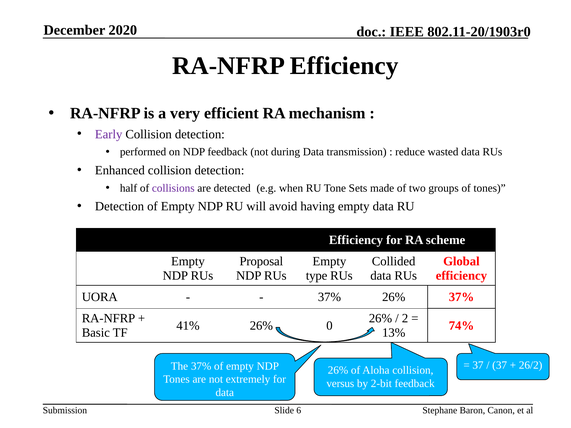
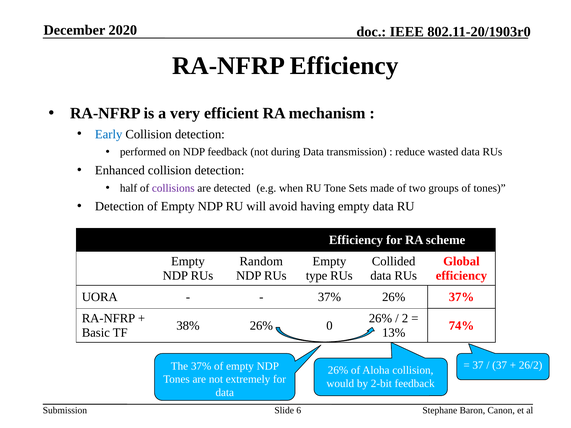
Early colour: purple -> blue
Proposal: Proposal -> Random
41%: 41% -> 38%
versus: versus -> would
